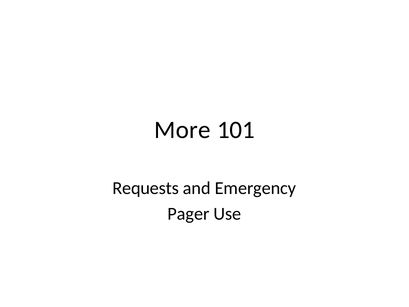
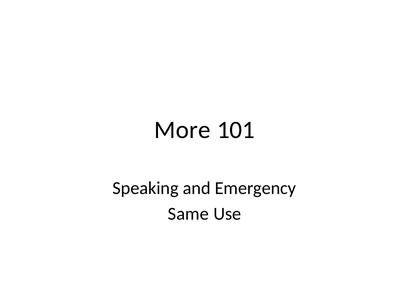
Requests: Requests -> Speaking
Pager: Pager -> Same
